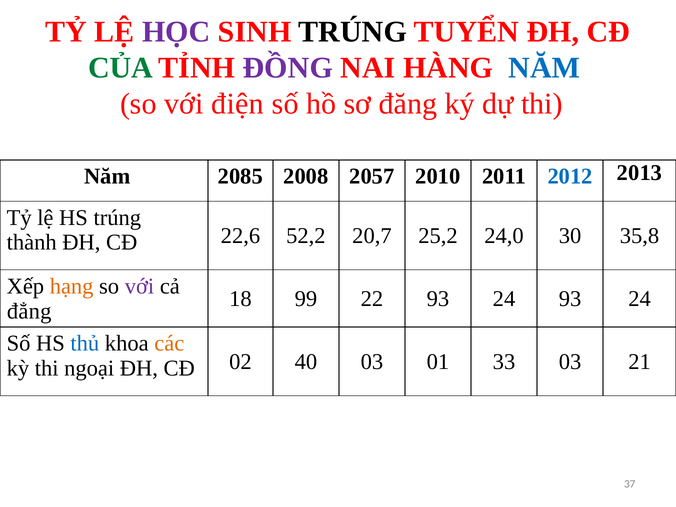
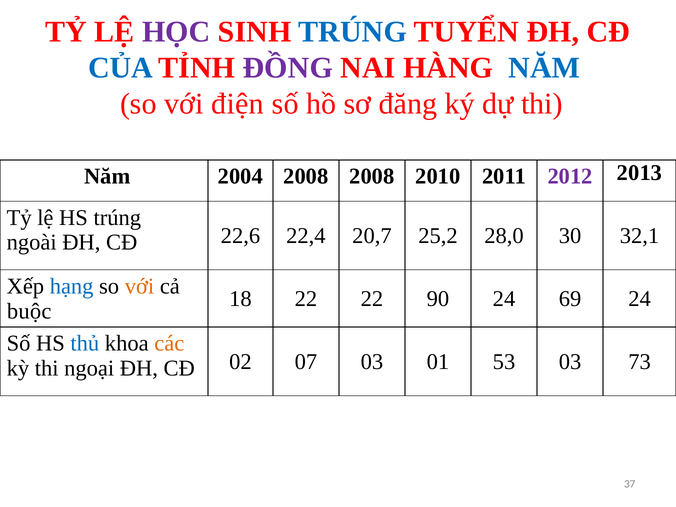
TRÚNG at (353, 32) colour: black -> blue
CỦA colour: green -> blue
2085: 2085 -> 2004
2008 2057: 2057 -> 2008
2012 colour: blue -> purple
thành: thành -> ngoài
52,2: 52,2 -> 22,4
24,0: 24,0 -> 28,0
35,8: 35,8 -> 32,1
hạng colour: orange -> blue
với at (139, 286) colour: purple -> orange
18 99: 99 -> 22
22 93: 93 -> 90
24 93: 93 -> 69
đẳng: đẳng -> buộc
40: 40 -> 07
33: 33 -> 53
21: 21 -> 73
